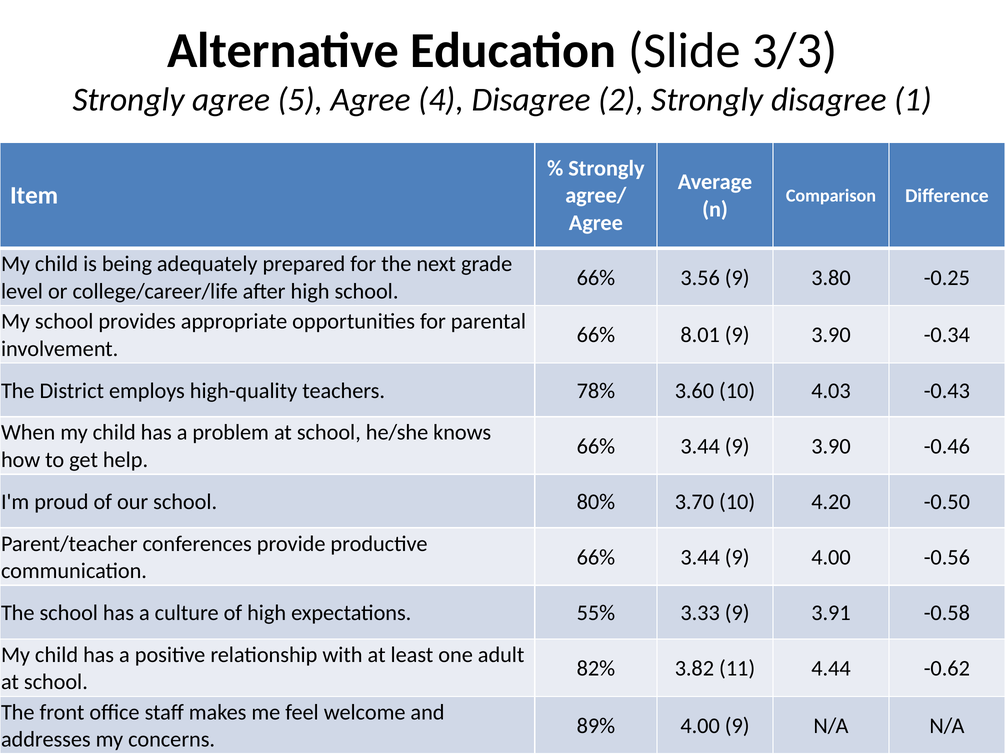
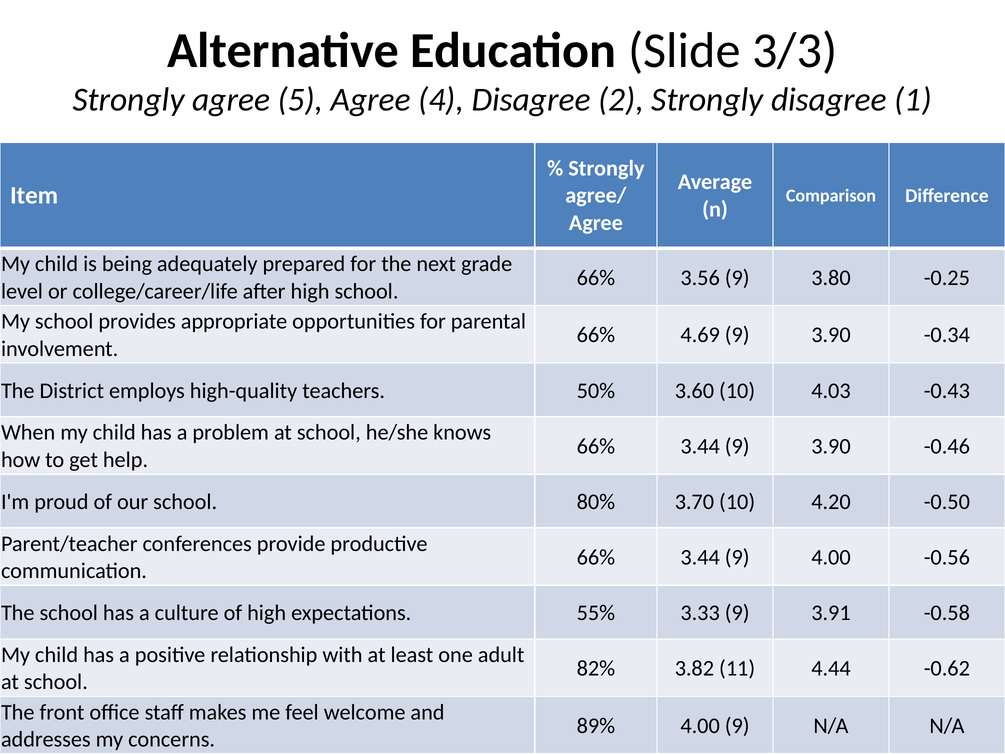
8.01: 8.01 -> 4.69
78%: 78% -> 50%
